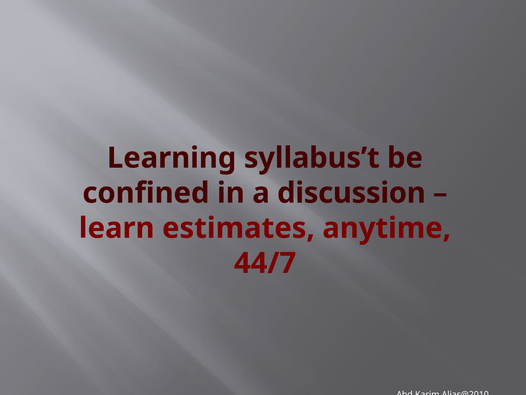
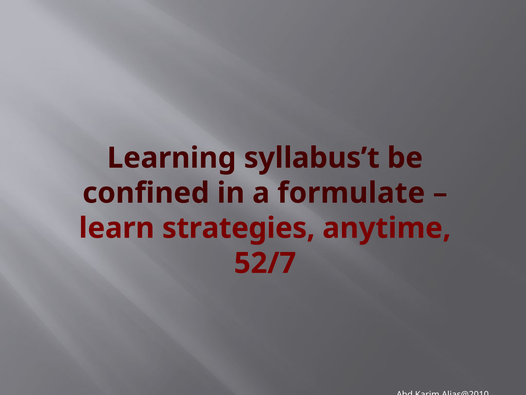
discussion: discussion -> formulate
estimates: estimates -> strategies
44/7: 44/7 -> 52/7
